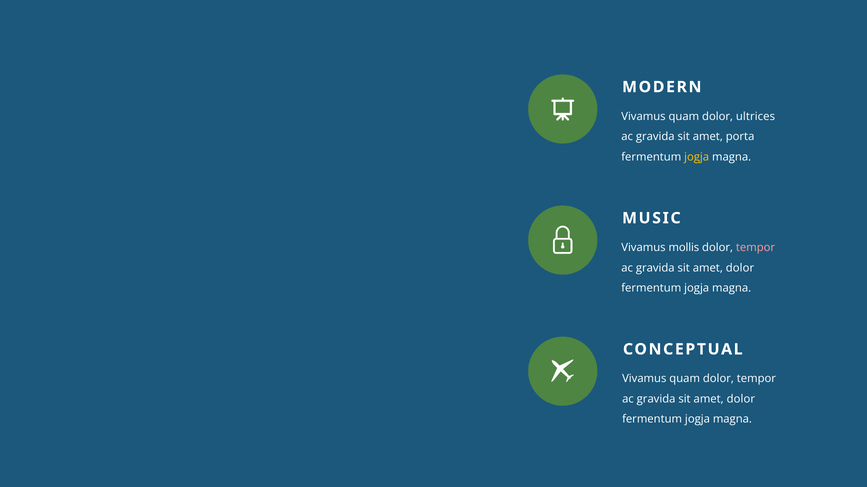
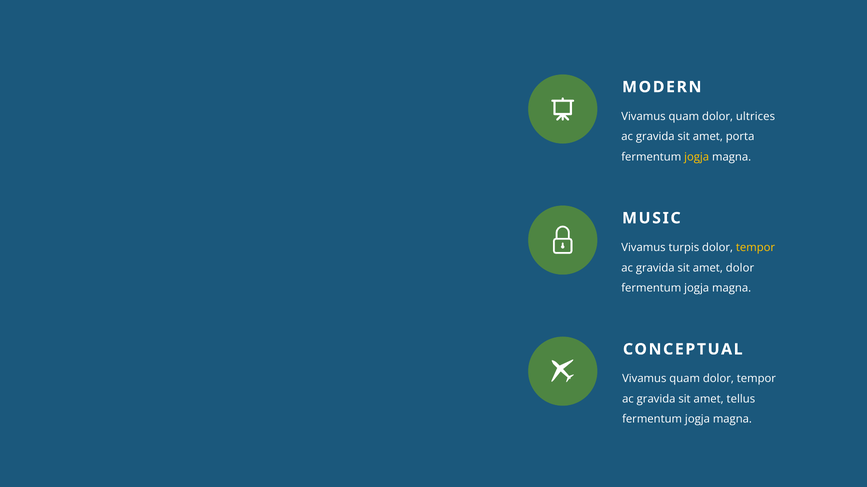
mollis: mollis -> turpis
tempor at (756, 248) colour: pink -> yellow
dolor at (741, 400): dolor -> tellus
